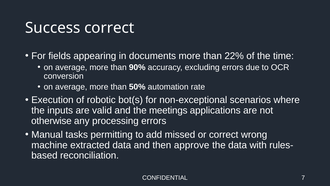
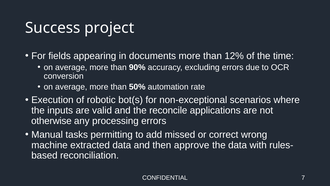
Success correct: correct -> project
22%: 22% -> 12%
meetings: meetings -> reconcile
